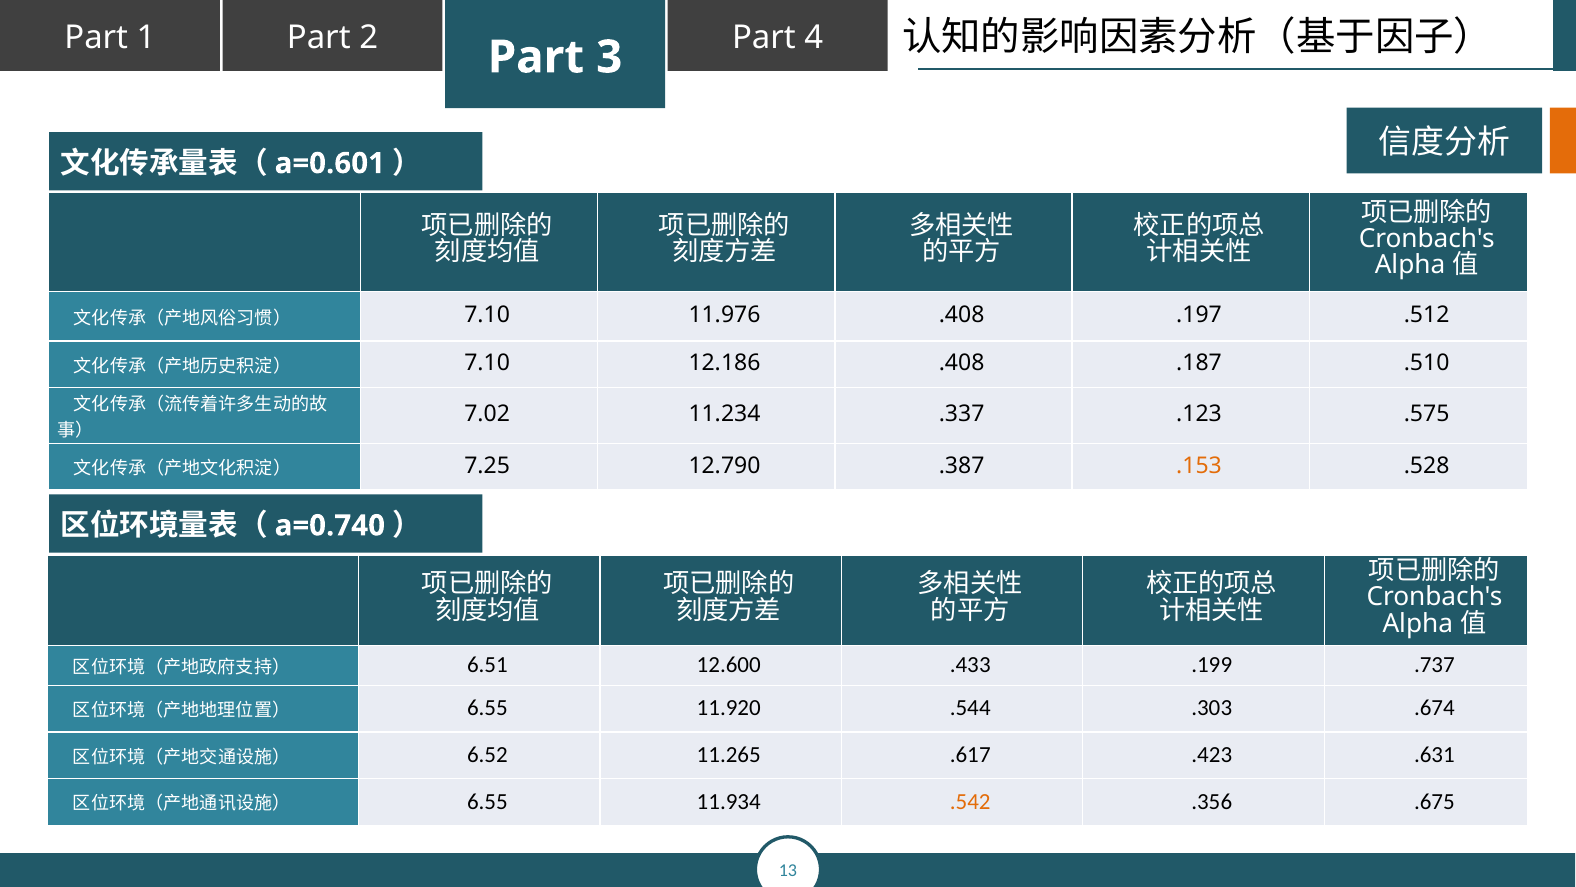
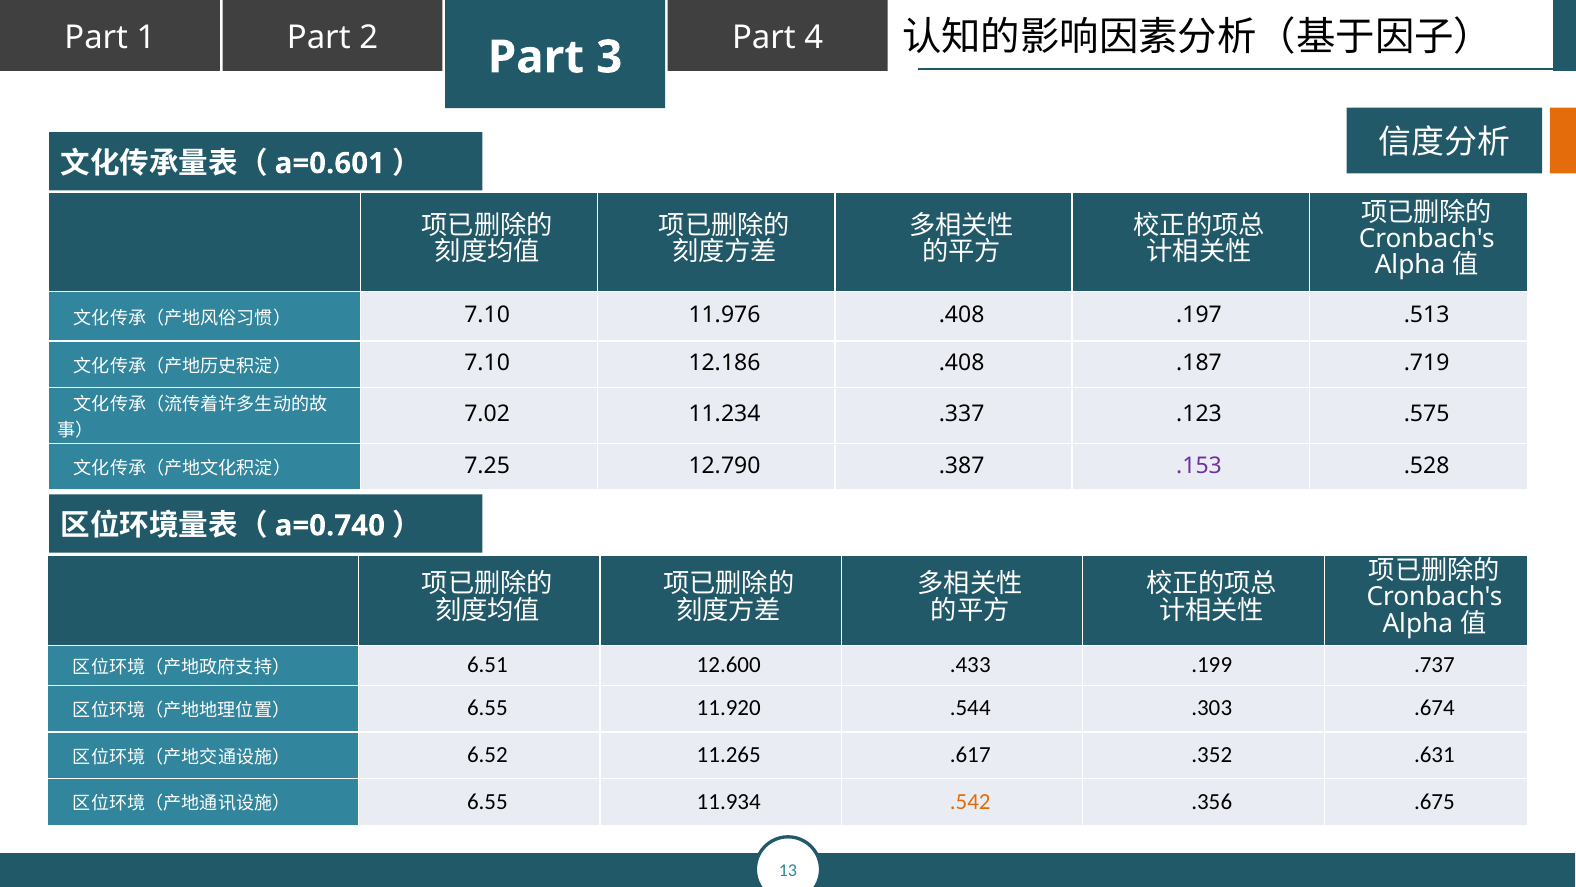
.512: .512 -> .513
.510: .510 -> .719
.153 colour: orange -> purple
.423: .423 -> .352
